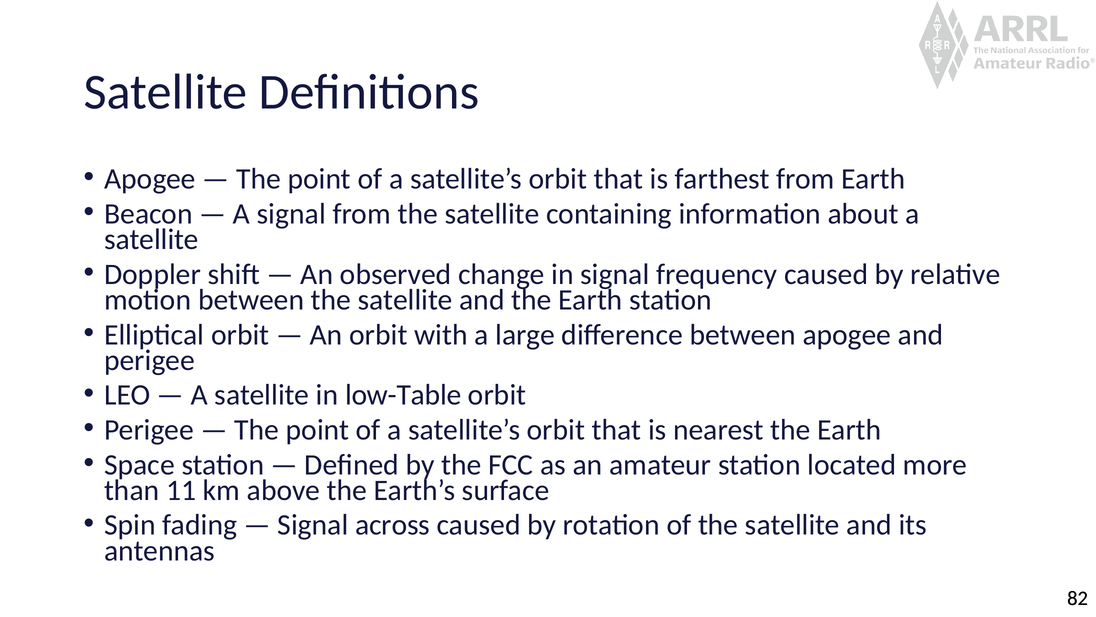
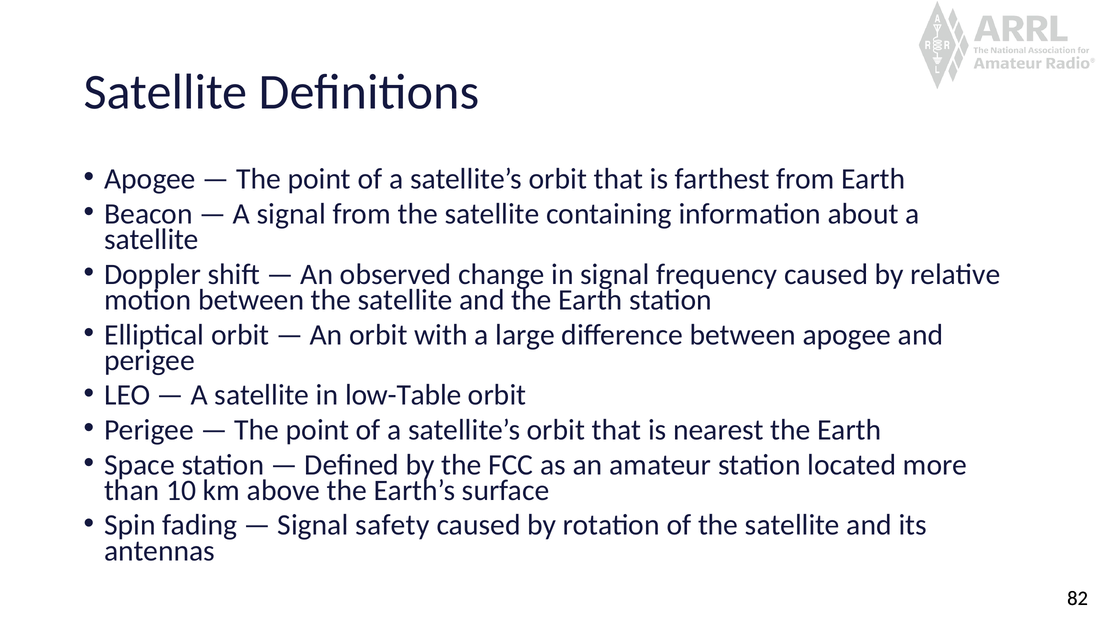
11: 11 -> 10
across: across -> safety
